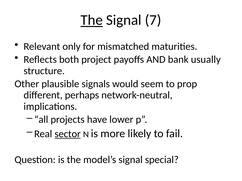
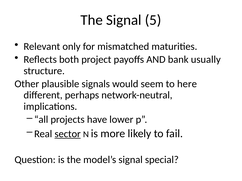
The at (92, 20) underline: present -> none
7: 7 -> 5
prop: prop -> here
